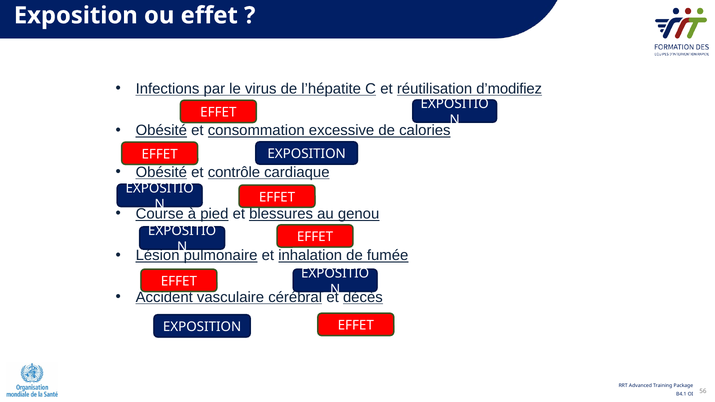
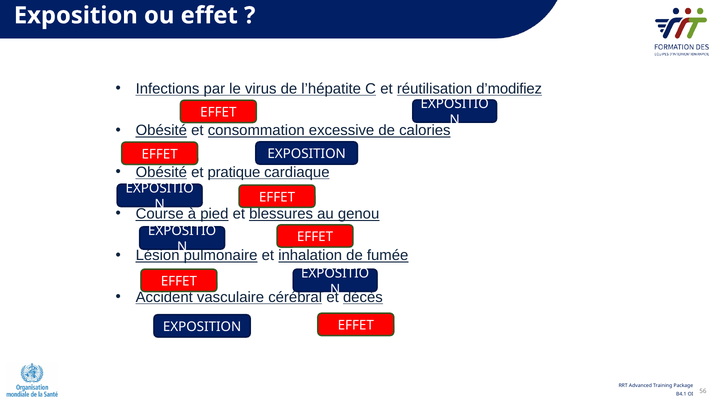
contrôle: contrôle -> pratique
